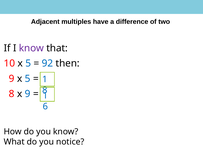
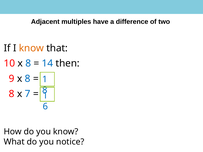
know at (31, 48) colour: purple -> orange
10 x 5: 5 -> 8
92: 92 -> 14
9 x 5: 5 -> 8
x 9: 9 -> 7
